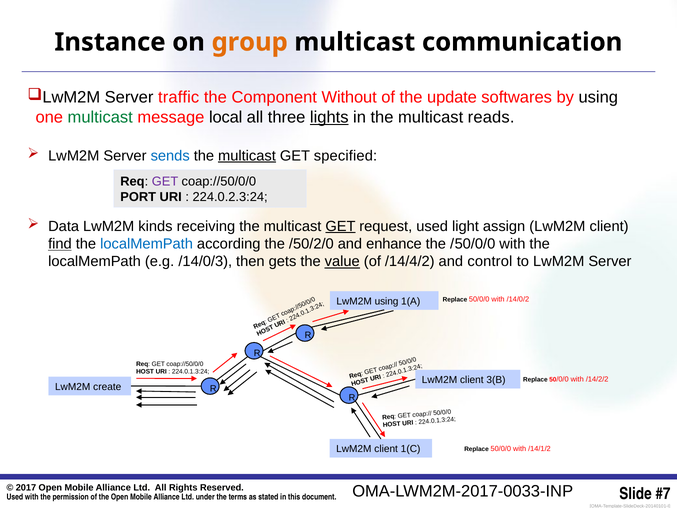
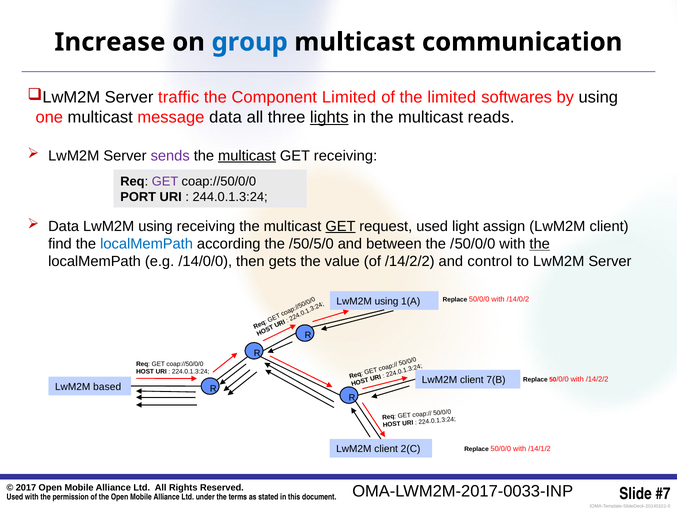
Instance: Instance -> Increase
group colour: orange -> blue
Component Without: Without -> Limited
the update: update -> limited
multicast at (100, 117) colour: green -> black
message local: local -> data
sends colour: blue -> purple
GET specified: specified -> receiving
224.0.2.3:24: 224.0.2.3:24 -> 244.0.1.3:24
kinds at (155, 226): kinds -> using
find underline: present -> none
/50/2/0: /50/2/0 -> /50/5/0
enhance: enhance -> between
the at (540, 244) underline: none -> present
/14/0/3: /14/0/3 -> /14/0/0
value underline: present -> none
of /14/4/2: /14/4/2 -> /14/2/2
3(B: 3(B -> 7(B
create: create -> based
1(C: 1(C -> 2(C
